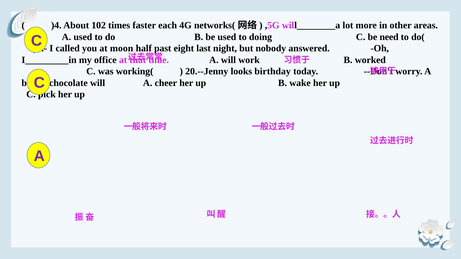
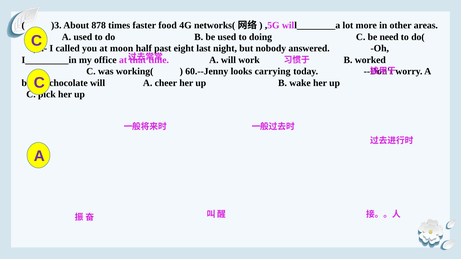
)4: )4 -> )3
102: 102 -> 878
each: each -> food
20.--Jenny: 20.--Jenny -> 60.--Jenny
birthday: birthday -> carrying
